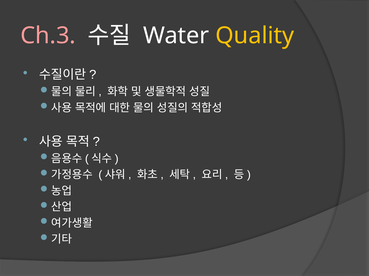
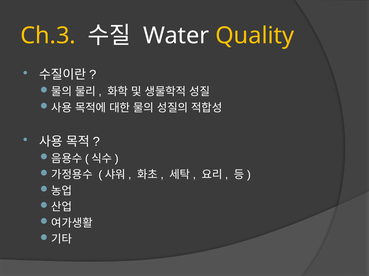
Ch.3 colour: pink -> yellow
